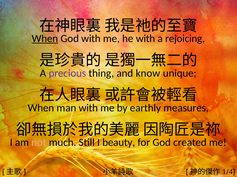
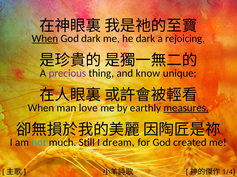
God with: with -> dark
he with: with -> dark
man with: with -> love
measures underline: none -> present
not colour: pink -> light blue
beauty: beauty -> dream
